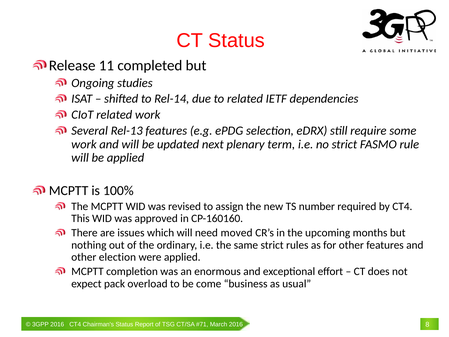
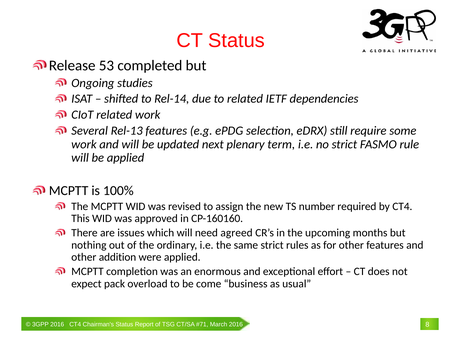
11: 11 -> 53
moved: moved -> agreed
election: election -> addition
